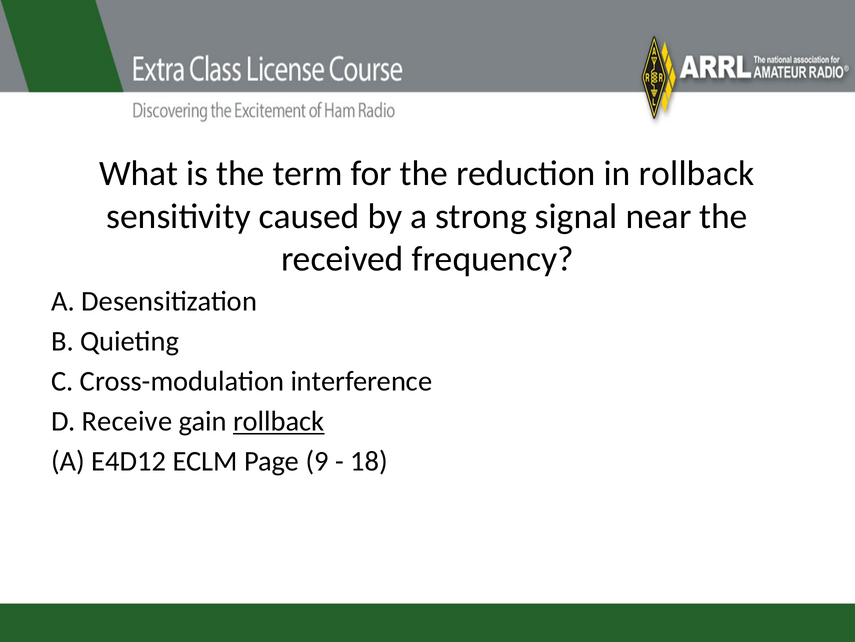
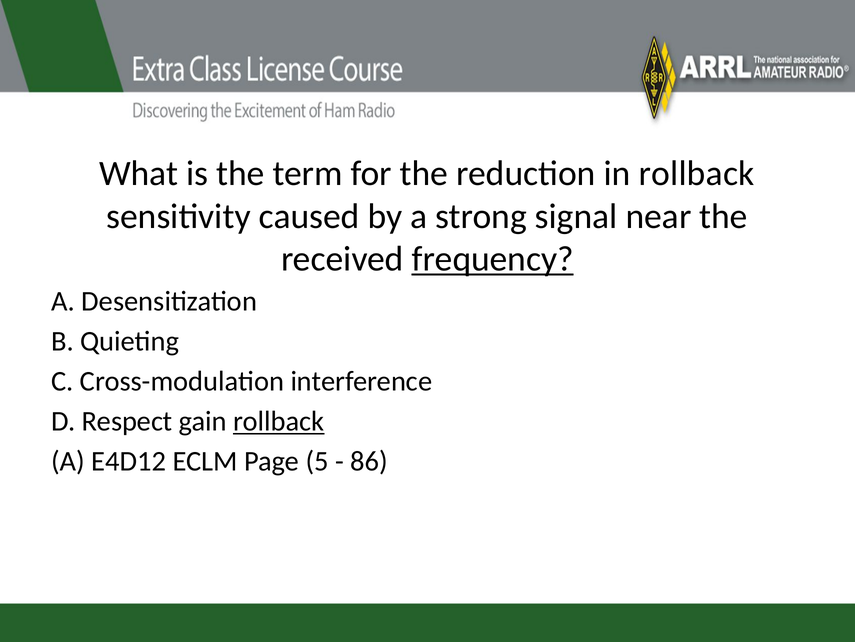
frequency underline: none -> present
Receive: Receive -> Respect
9: 9 -> 5
18: 18 -> 86
